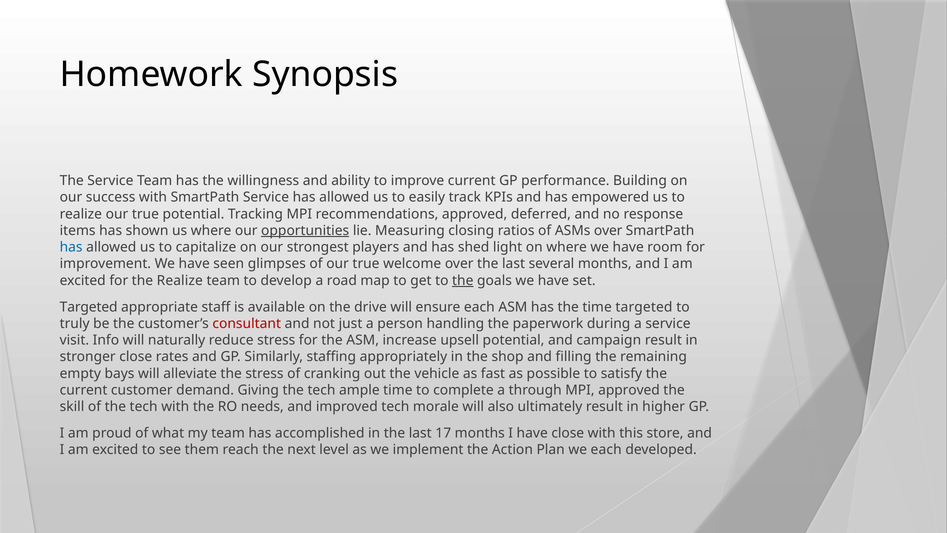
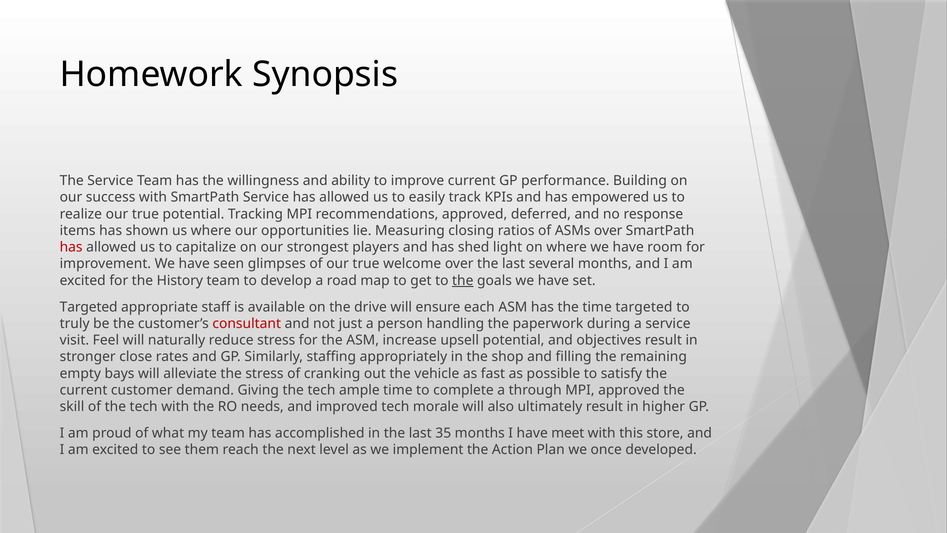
opportunities underline: present -> none
has at (71, 247) colour: blue -> red
the Realize: Realize -> History
Info: Info -> Feel
campaign: campaign -> objectives
17: 17 -> 35
have close: close -> meet
we each: each -> once
